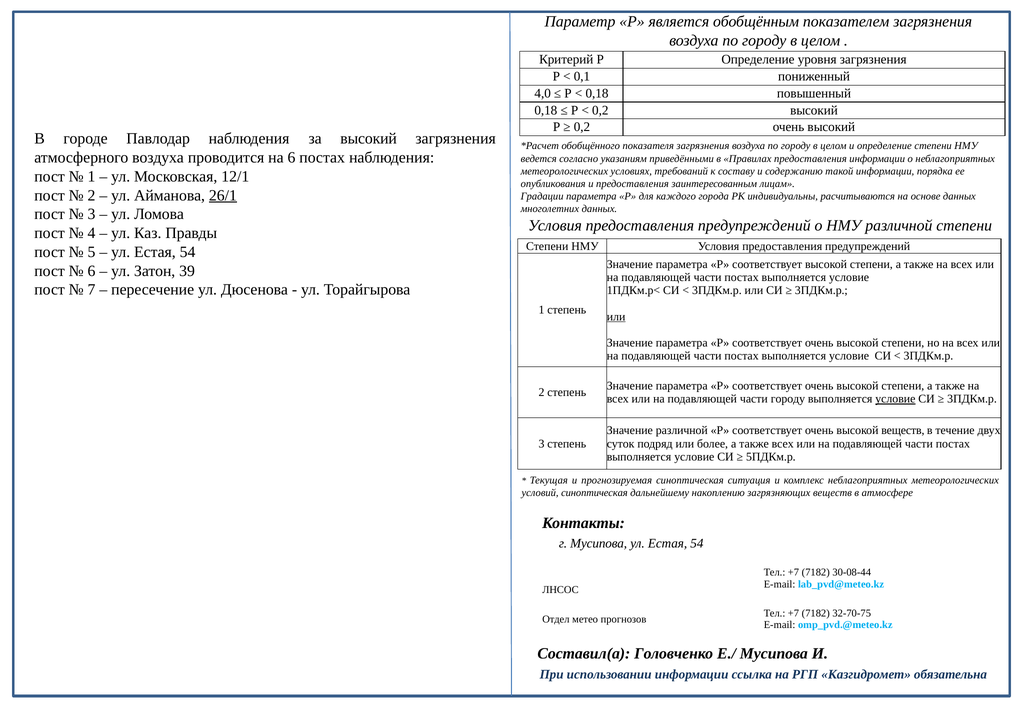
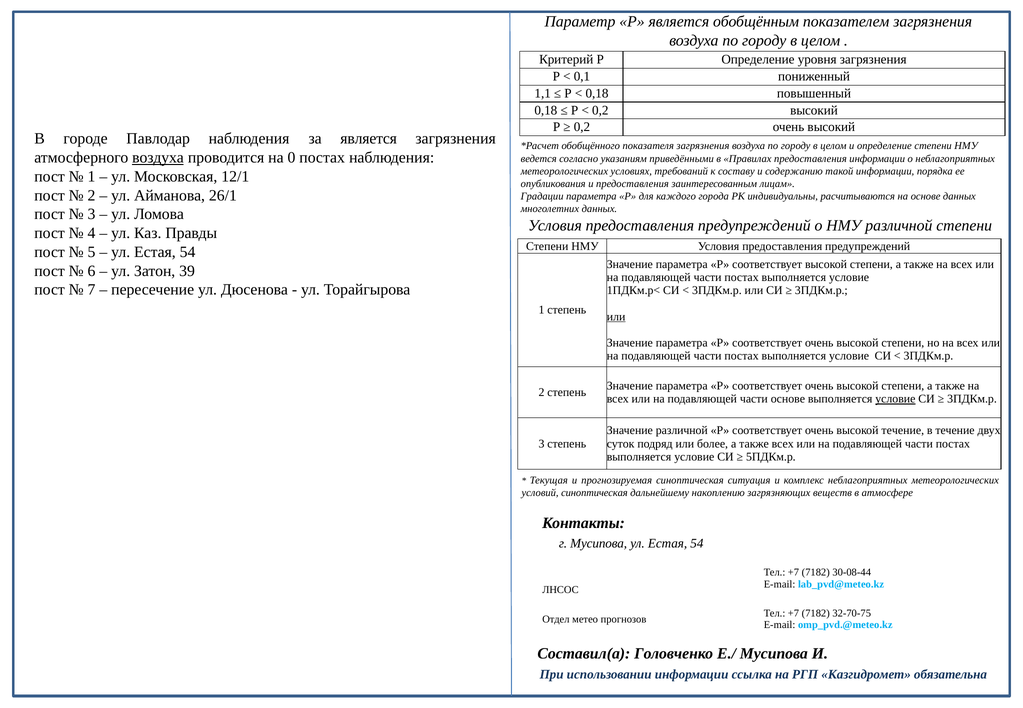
4,0: 4,0 -> 1,1
за высокий: высокий -> является
воздуха at (158, 158) underline: none -> present
на 6: 6 -> 0
26/1 underline: present -> none
части городу: городу -> основе
высокой веществ: веществ -> течение
